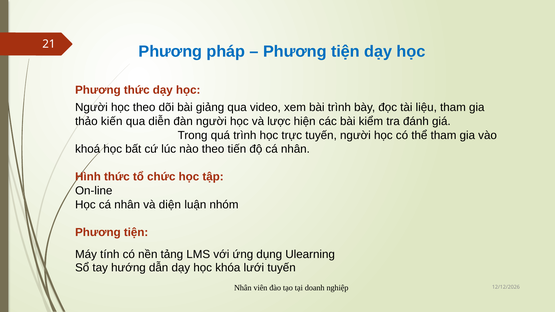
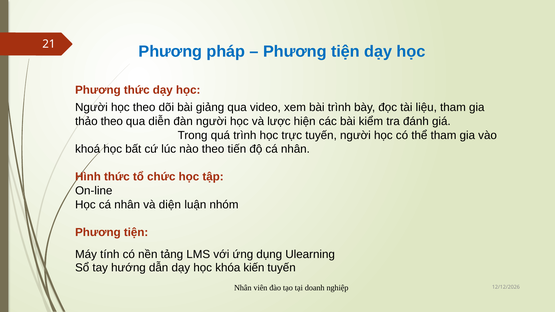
thảo kiến: kiến -> theo
lưới: lưới -> kiến
